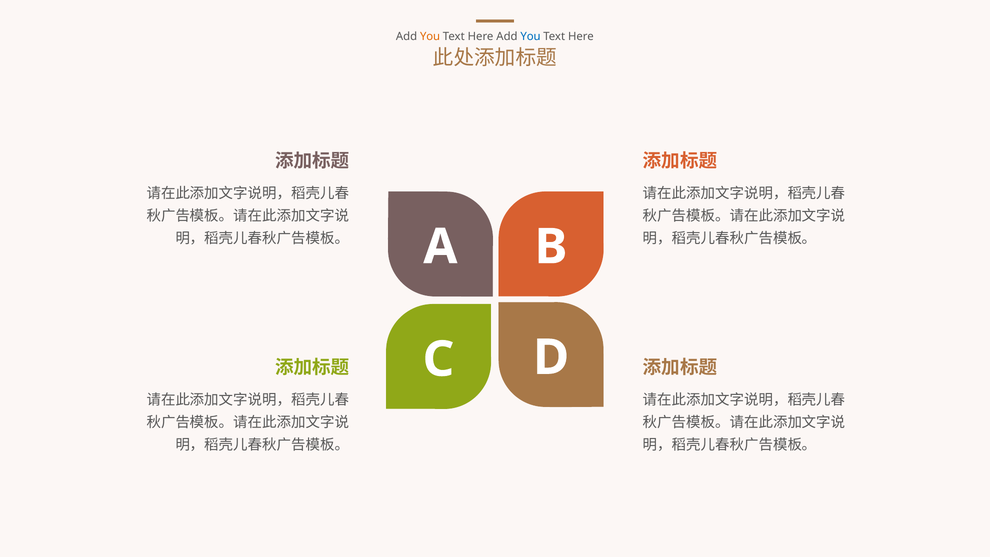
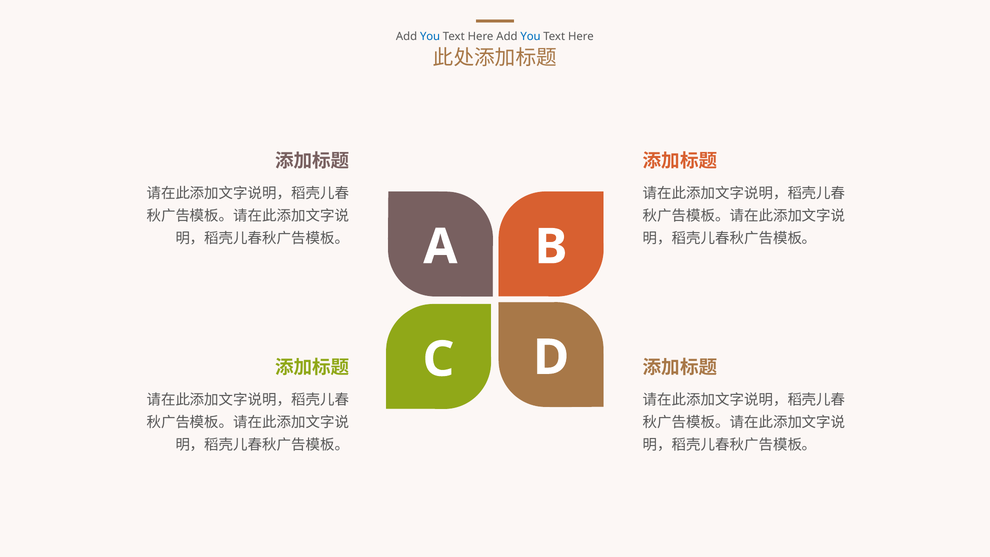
You at (430, 36) colour: orange -> blue
